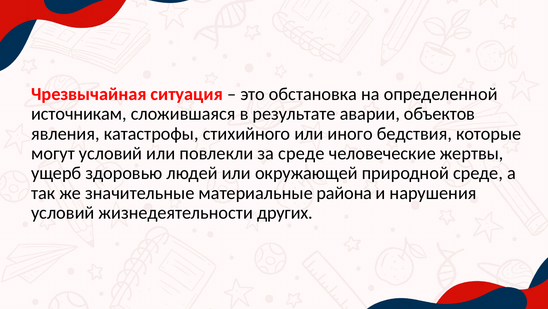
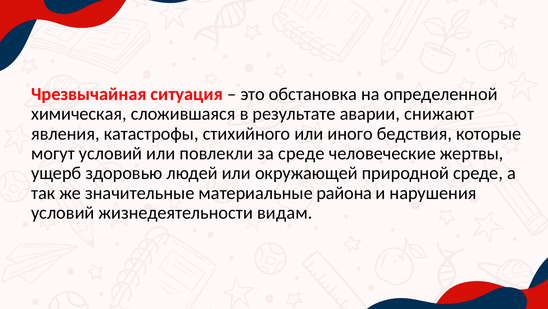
источникам: источникам -> химическая
объектов: объектов -> снижают
других: других -> видам
